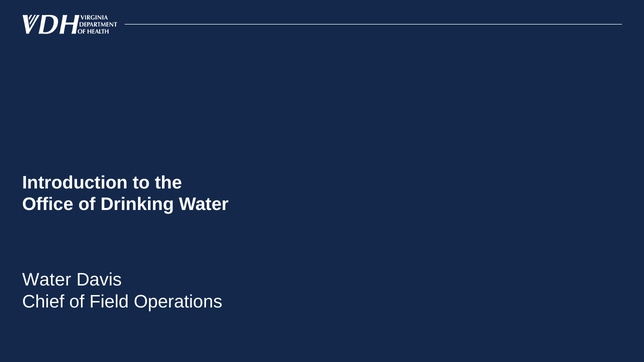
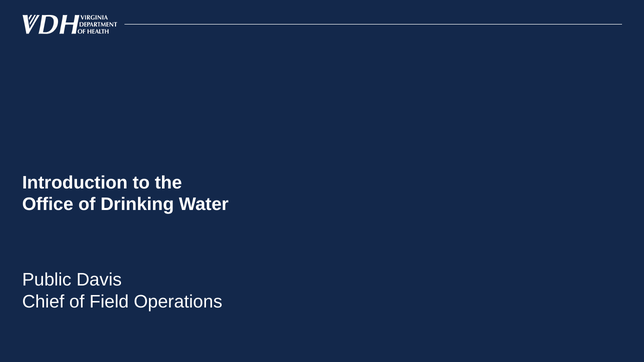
Water at (47, 280): Water -> Public
